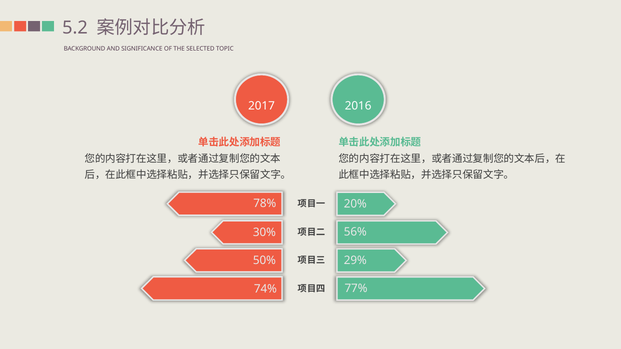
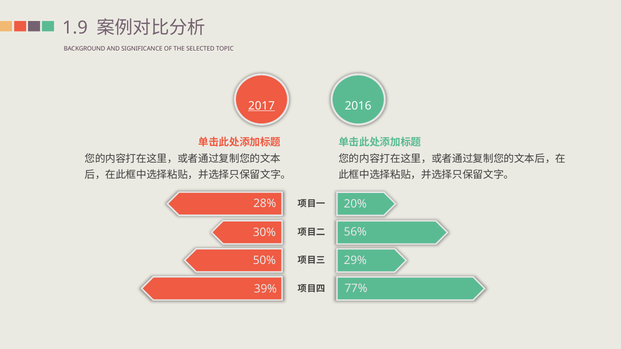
5.2: 5.2 -> 1.9
2017 underline: none -> present
78%: 78% -> 28%
74%: 74% -> 39%
